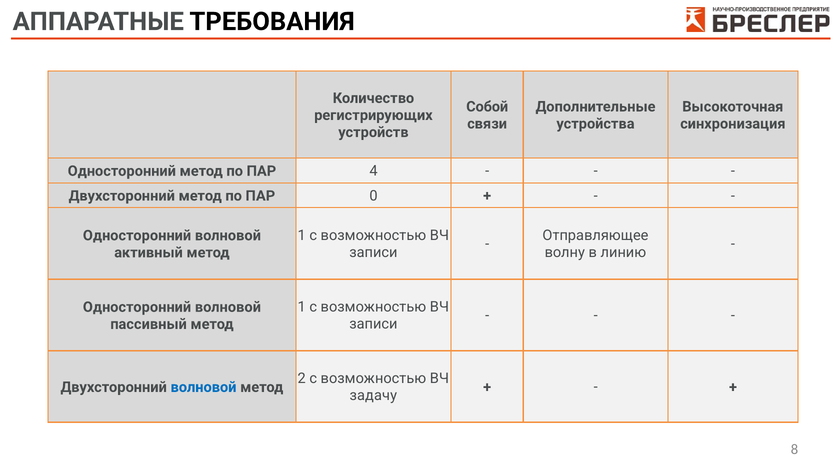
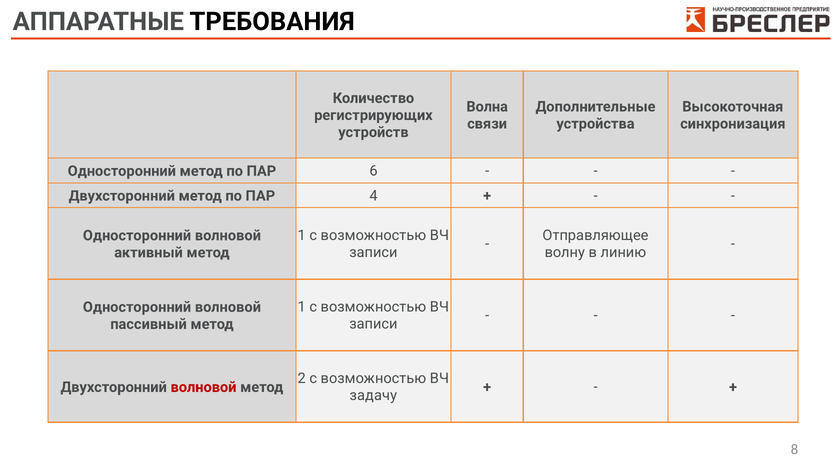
Собой: Собой -> Волна
4: 4 -> 6
0: 0 -> 4
волновой at (204, 387) colour: blue -> red
